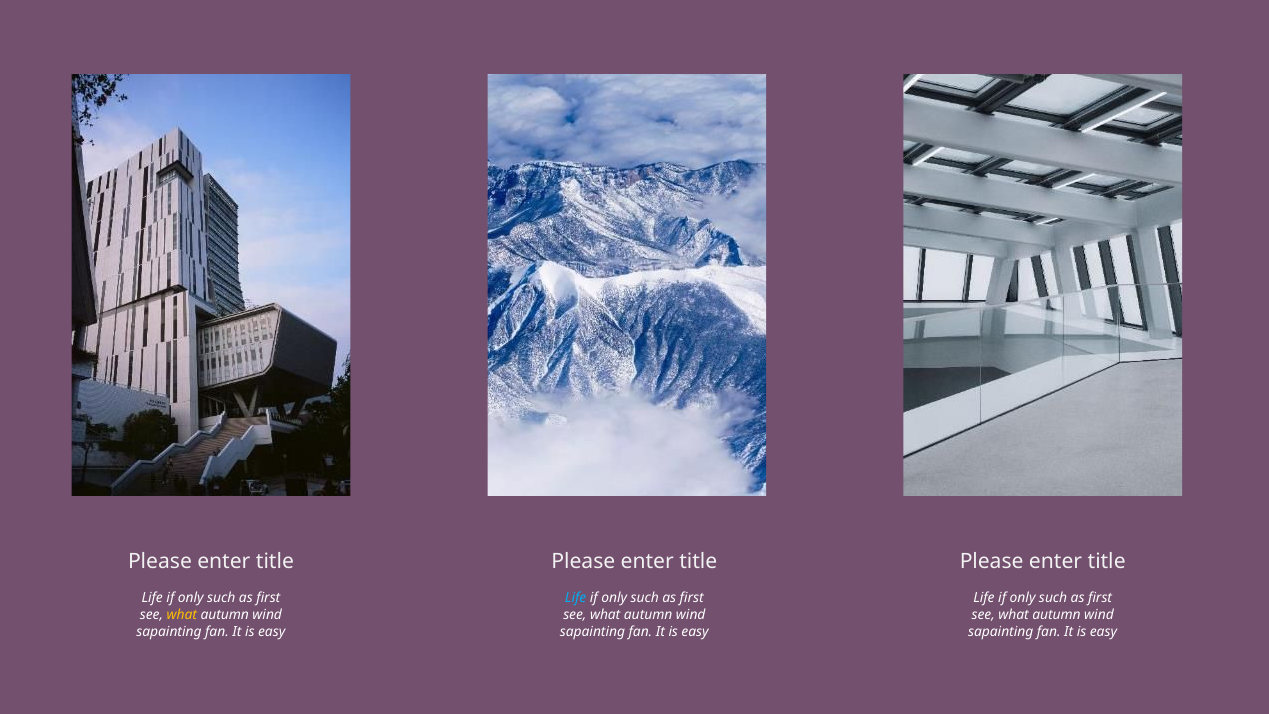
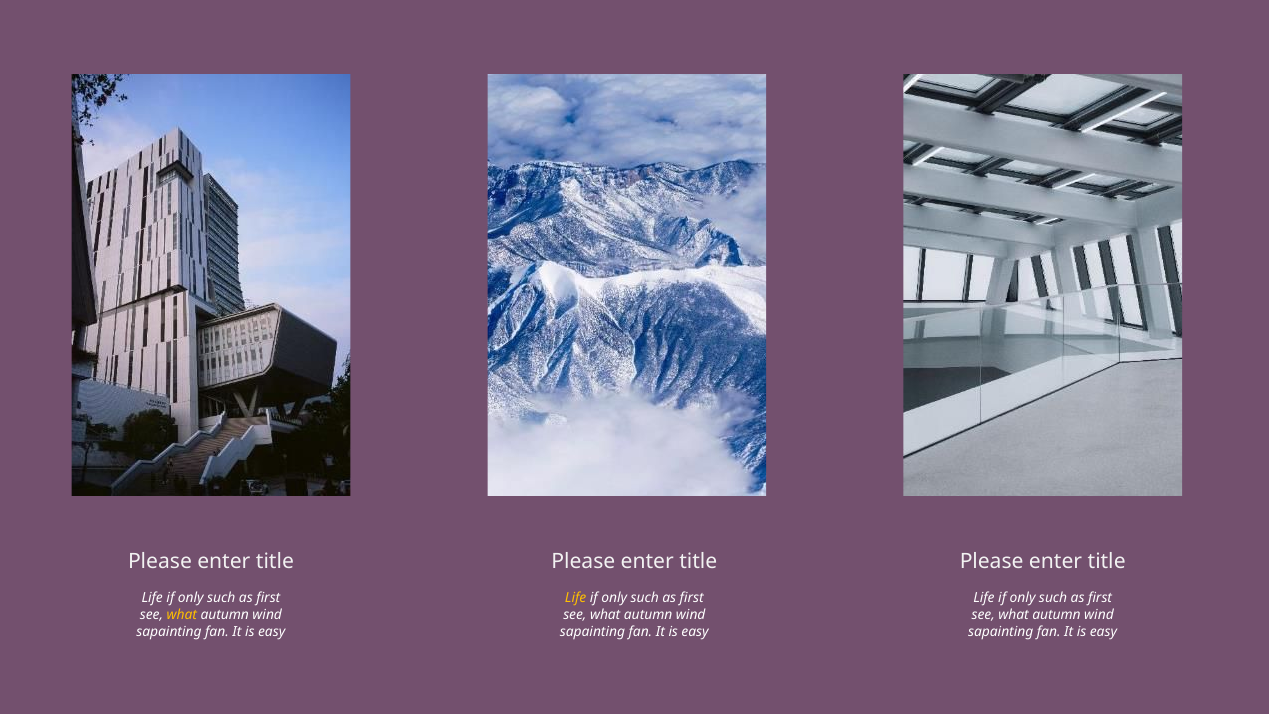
Life at (576, 598) colour: light blue -> yellow
